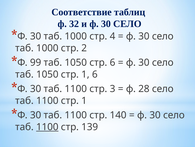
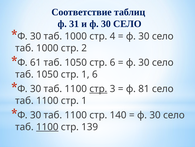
32: 32 -> 31
99: 99 -> 61
стр at (98, 88) underline: none -> present
28: 28 -> 81
